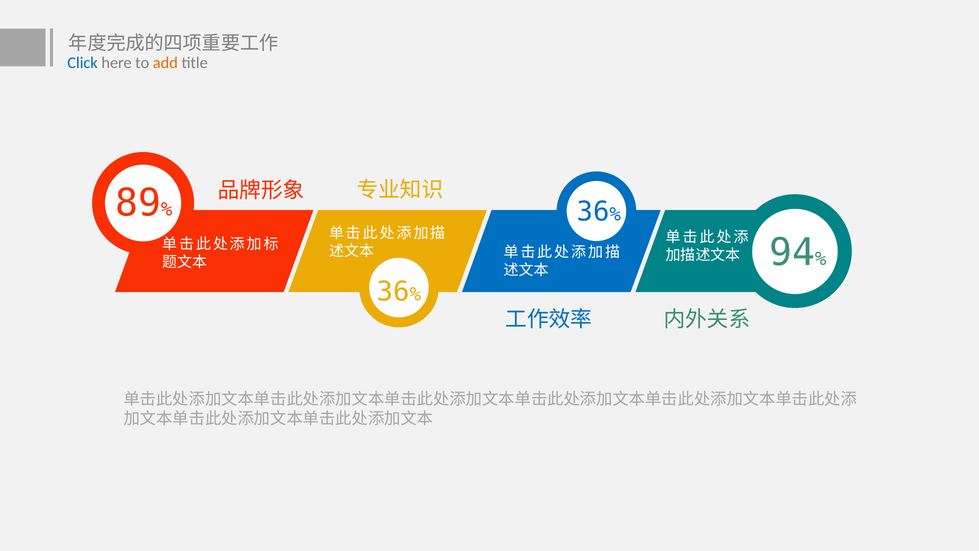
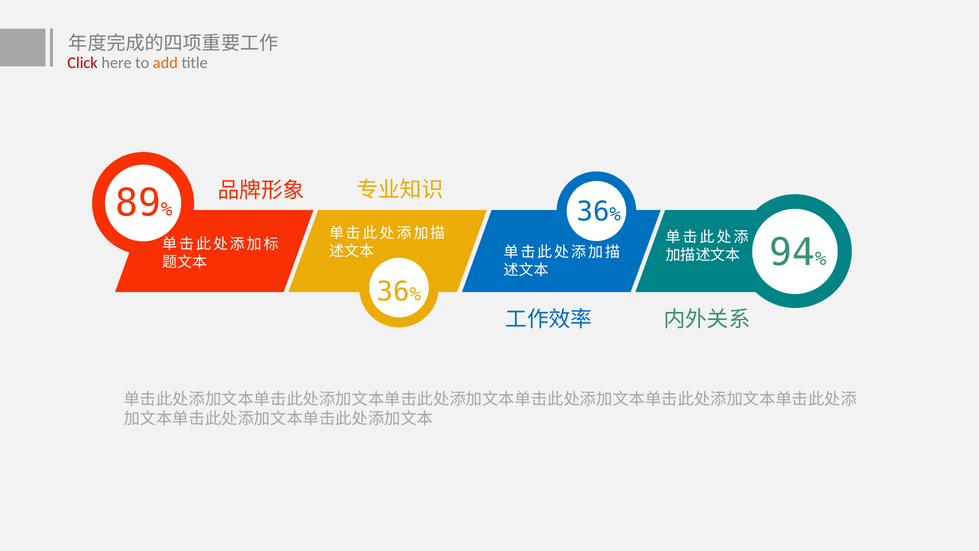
Click colour: blue -> red
